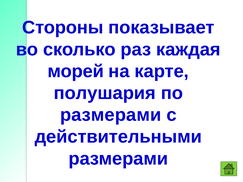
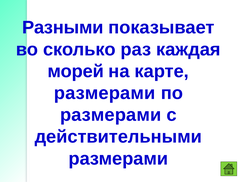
Стороны: Стороны -> Разными
полушария at (105, 93): полушария -> размерами
